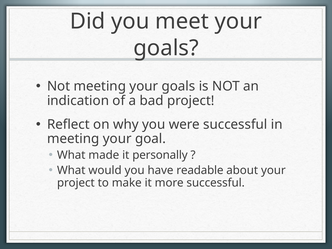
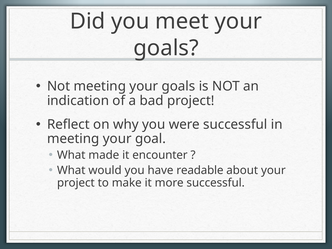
personally: personally -> encounter
